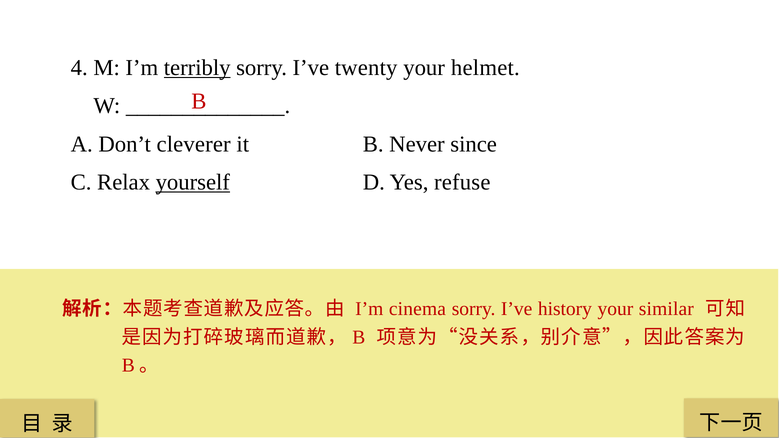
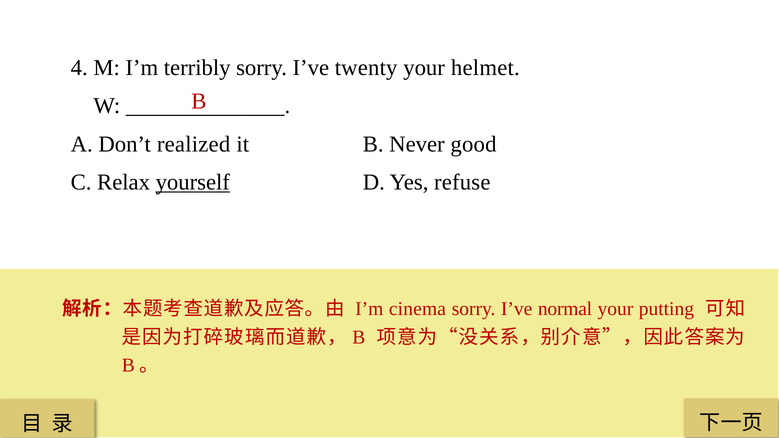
terribly underline: present -> none
cleverer: cleverer -> realized
since: since -> good
history: history -> normal
similar: similar -> putting
